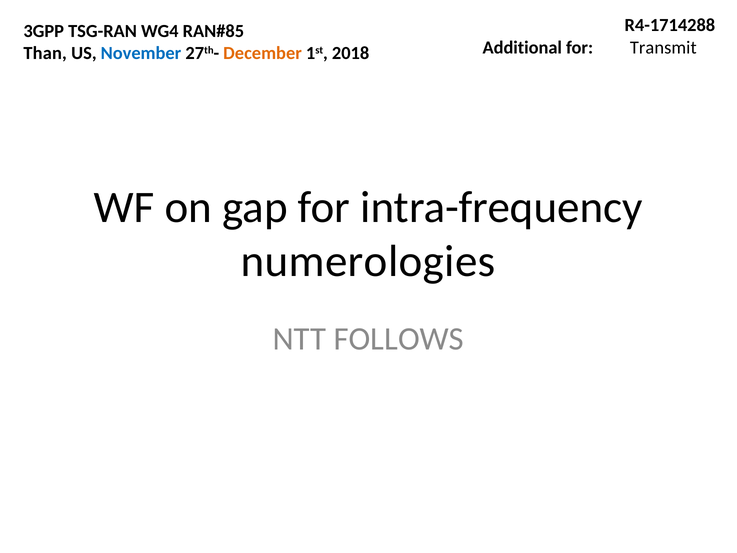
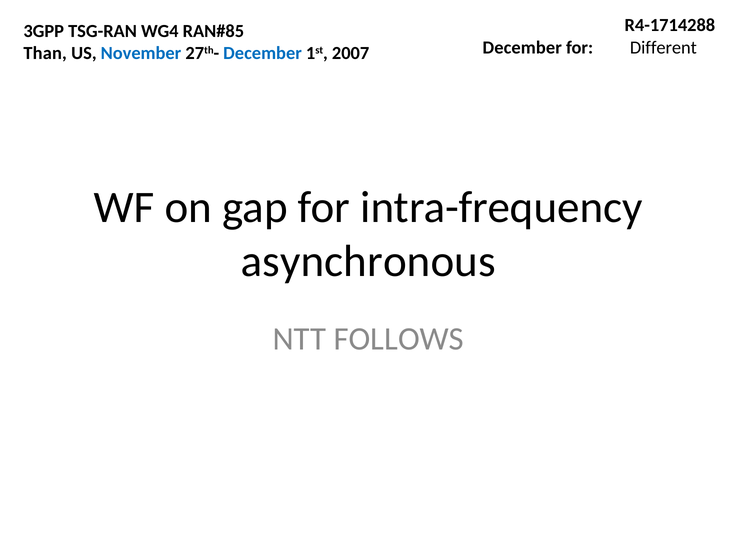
Additional at (522, 47): Additional -> December
Transmit: Transmit -> Different
December at (263, 53) colour: orange -> blue
2018: 2018 -> 2007
numerologies: numerologies -> asynchronous
